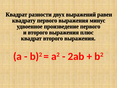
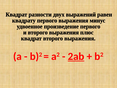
2аb underline: none -> present
